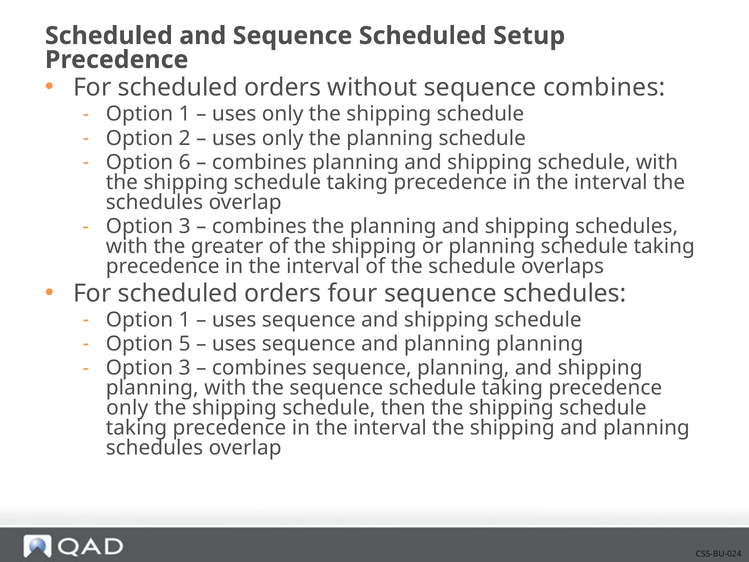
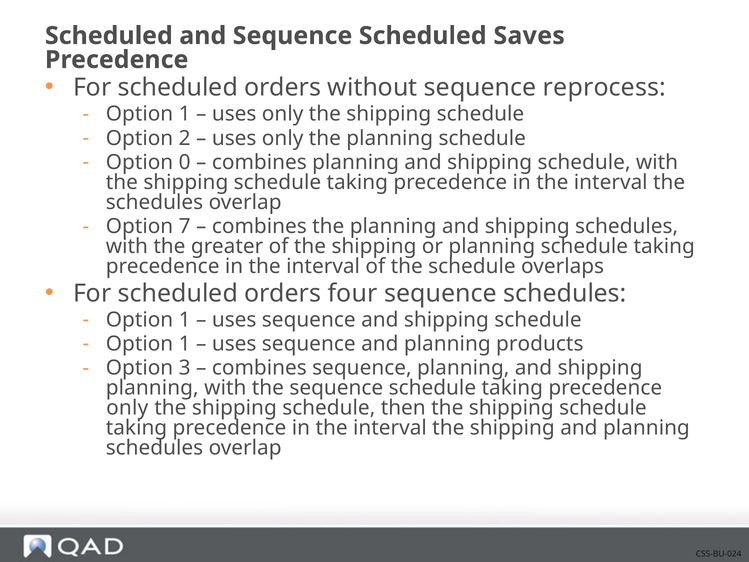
Setup: Setup -> Saves
sequence combines: combines -> reprocess
6: 6 -> 0
3 at (185, 226): 3 -> 7
5 at (185, 344): 5 -> 1
planning planning: planning -> products
